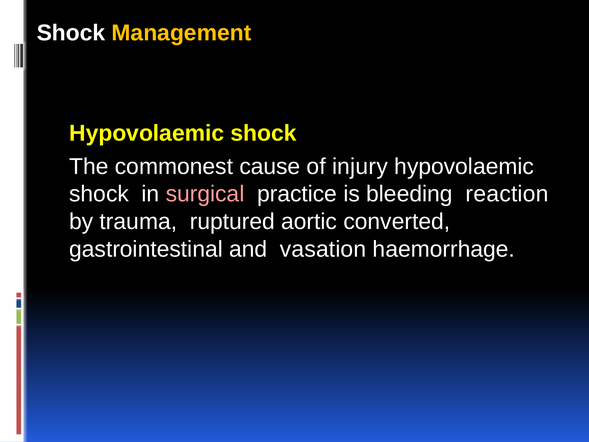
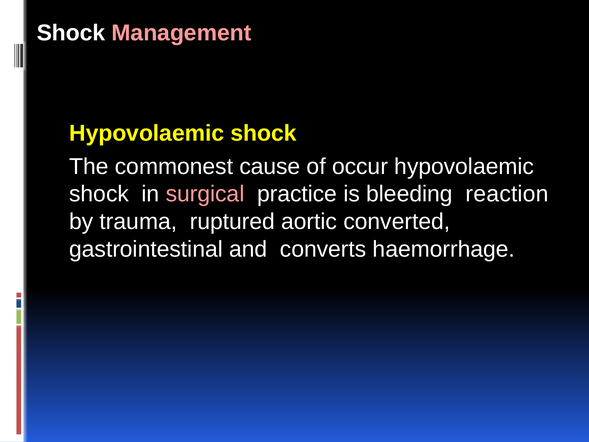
Management colour: yellow -> pink
injury: injury -> occur
vasation: vasation -> converts
